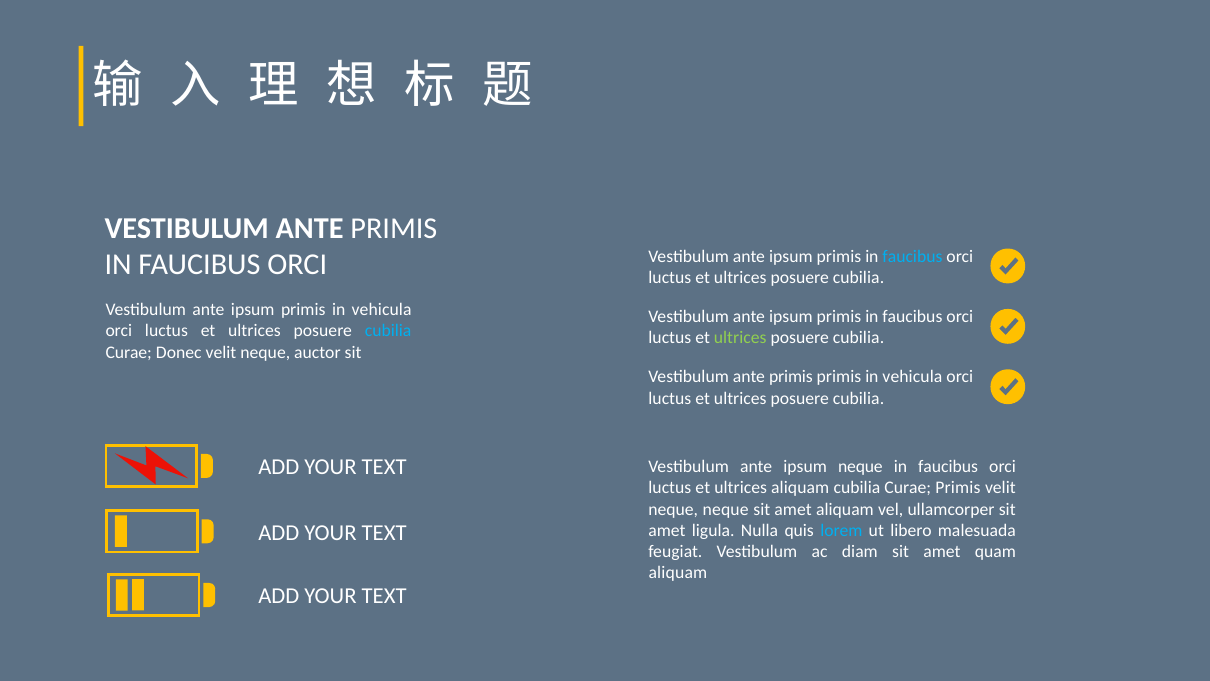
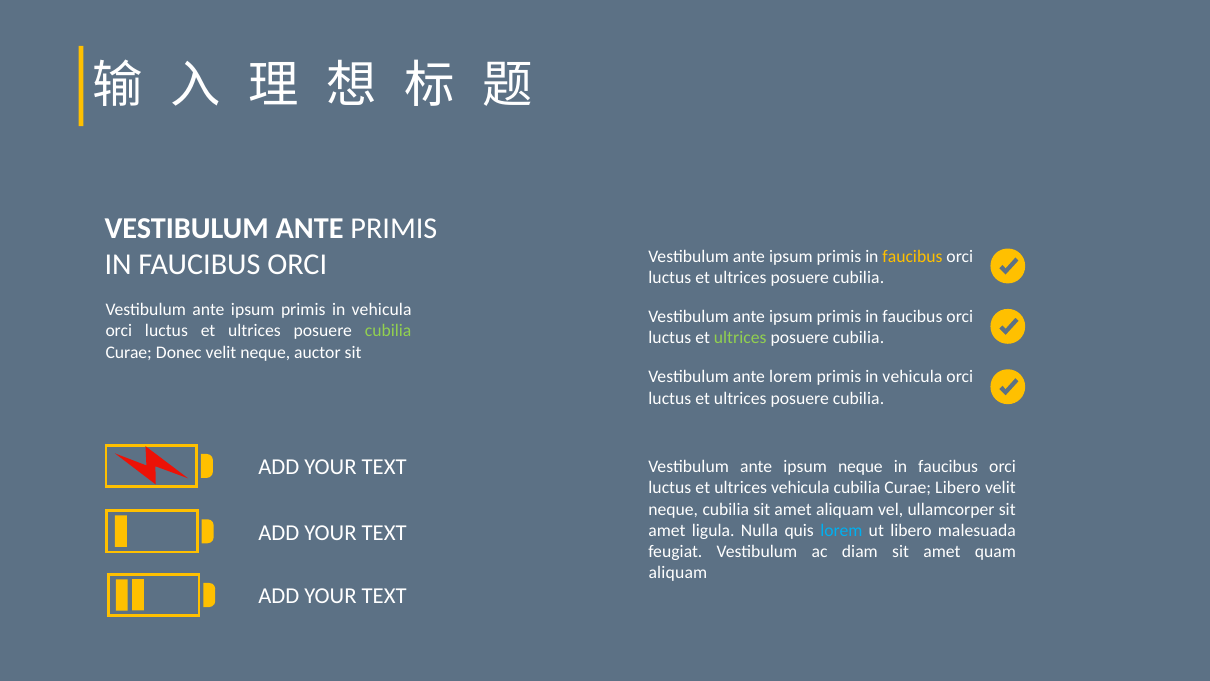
faucibus at (912, 256) colour: light blue -> yellow
cubilia at (388, 331) colour: light blue -> light green
primis at (791, 377): primis -> lorem
ultrices aliquam: aliquam -> vehicula
Curae Primis: Primis -> Libero
neque neque: neque -> cubilia
